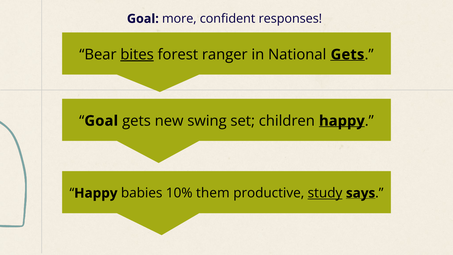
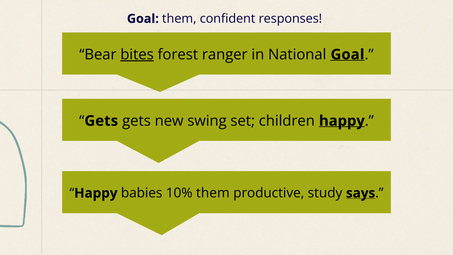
Goal more: more -> them
National Gets: Gets -> Goal
Goal at (101, 121): Goal -> Gets
study underline: present -> none
